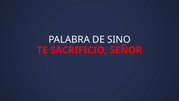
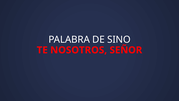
SACRIFICIO: SACRIFICIO -> NOSOTROS
